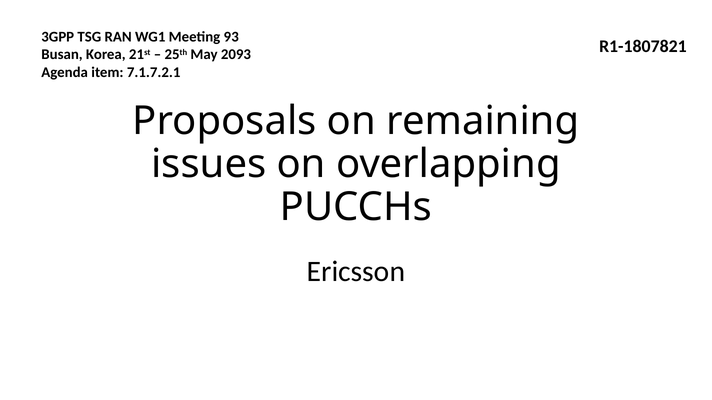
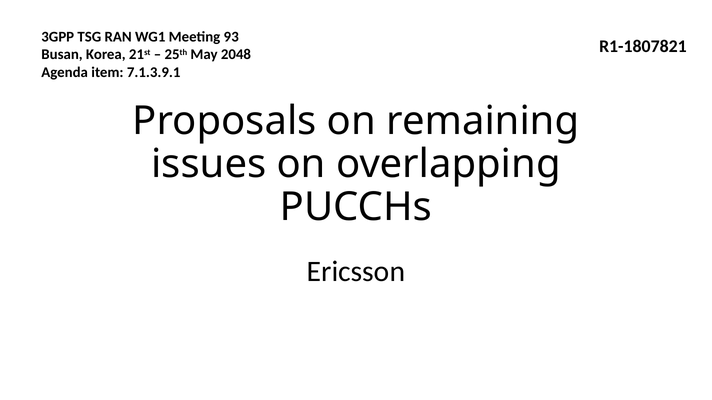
2093: 2093 -> 2048
7.1.7.2.1: 7.1.7.2.1 -> 7.1.3.9.1
